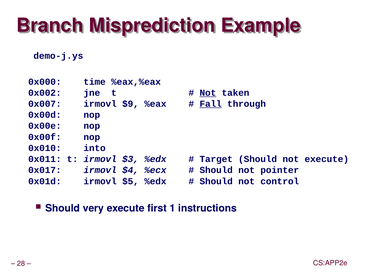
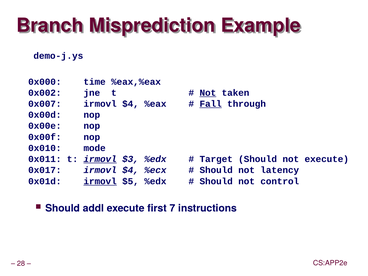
0x007 irmovl $9: $9 -> $4
into: into -> mode
irmovl at (100, 159) underline: none -> present
pointer: pointer -> latency
irmovl at (100, 181) underline: none -> present
very: very -> addl
1: 1 -> 7
